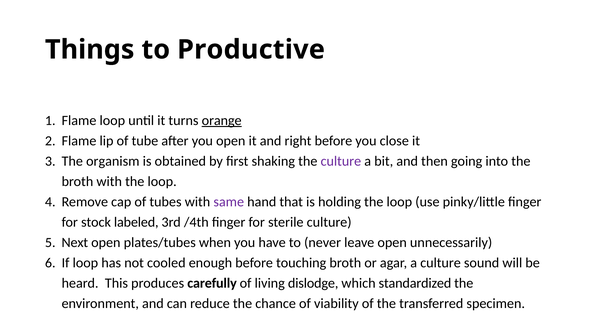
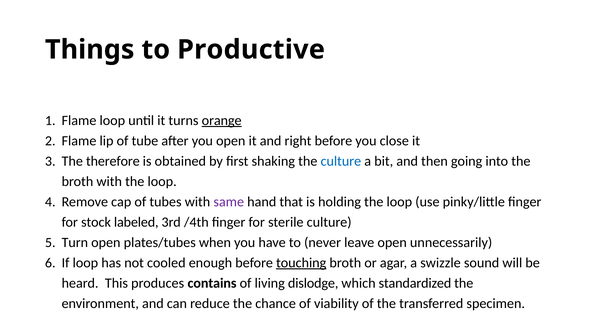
organism: organism -> therefore
culture at (341, 161) colour: purple -> blue
Next: Next -> Turn
touching underline: none -> present
a culture: culture -> swizzle
carefully: carefully -> contains
